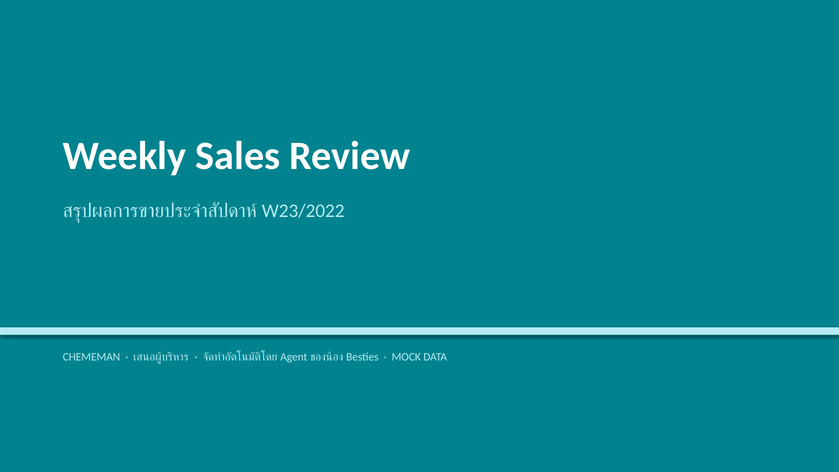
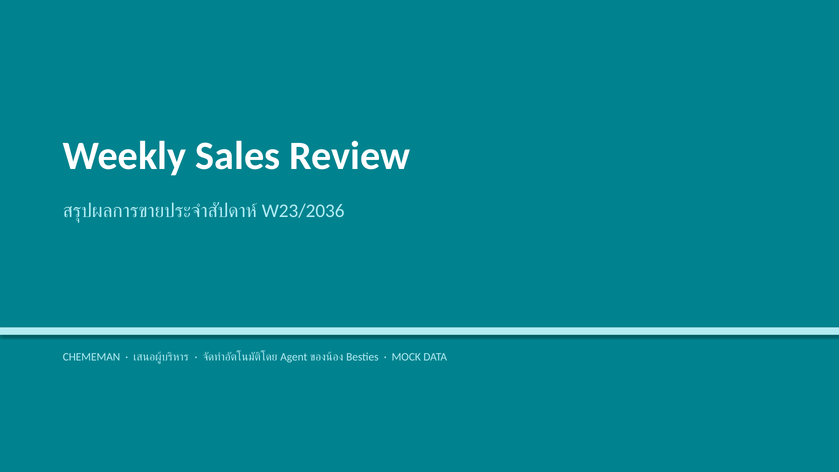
W23/2022: W23/2022 -> W23/2036
